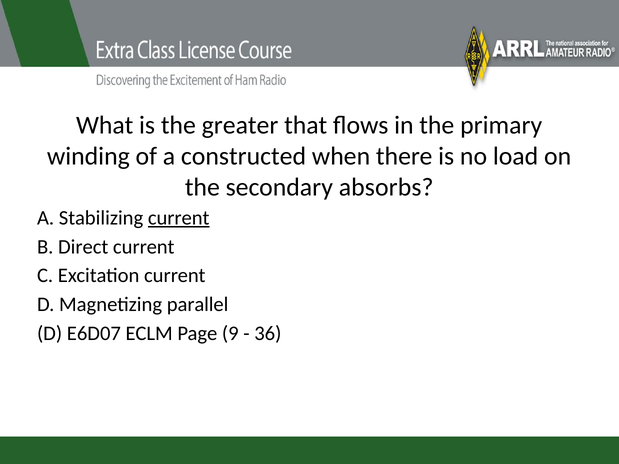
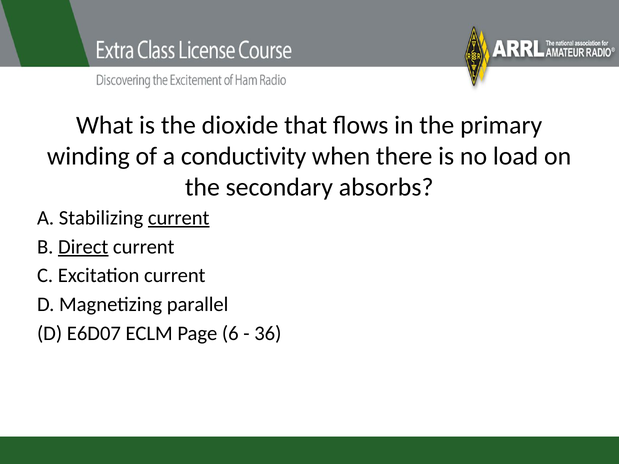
greater: greater -> dioxide
constructed: constructed -> conductivity
Direct underline: none -> present
9: 9 -> 6
